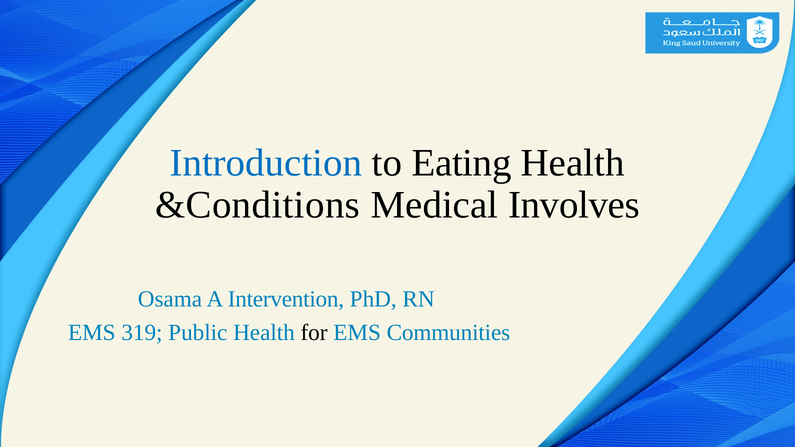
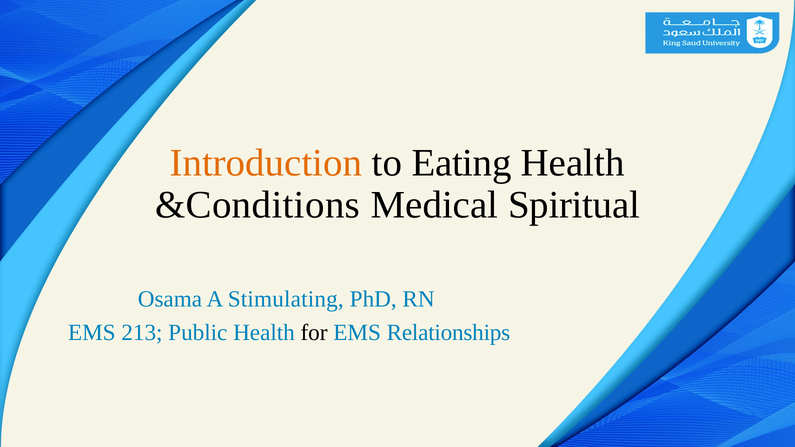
Introduction colour: blue -> orange
Involves: Involves -> Spiritual
Intervention: Intervention -> Stimulating
319: 319 -> 213
Communities: Communities -> Relationships
